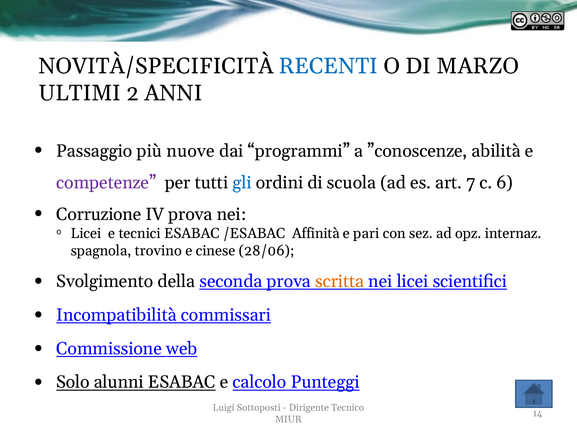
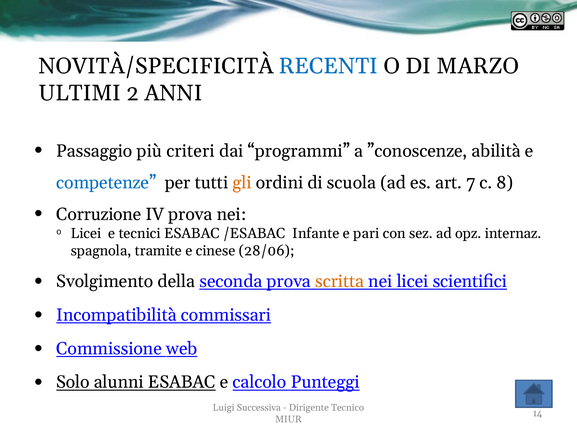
nuove: nuove -> criteri
competenze colour: purple -> blue
gli colour: blue -> orange
6: 6 -> 8
Affinità: Affinità -> Infante
trovino: trovino -> tramite
Sottoposti: Sottoposti -> Successiva
